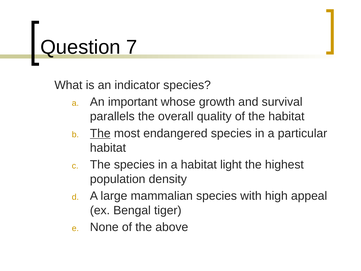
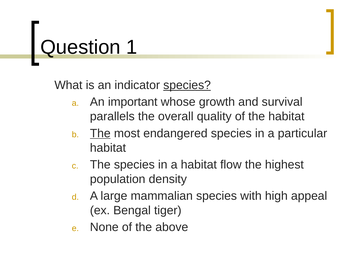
7: 7 -> 1
species at (187, 85) underline: none -> present
light: light -> flow
